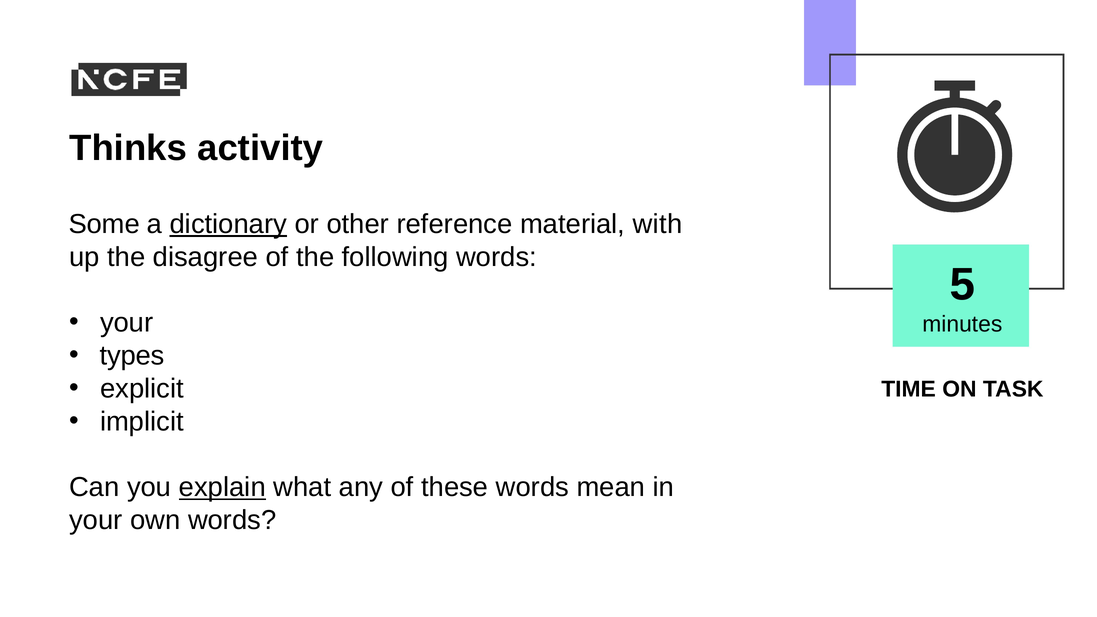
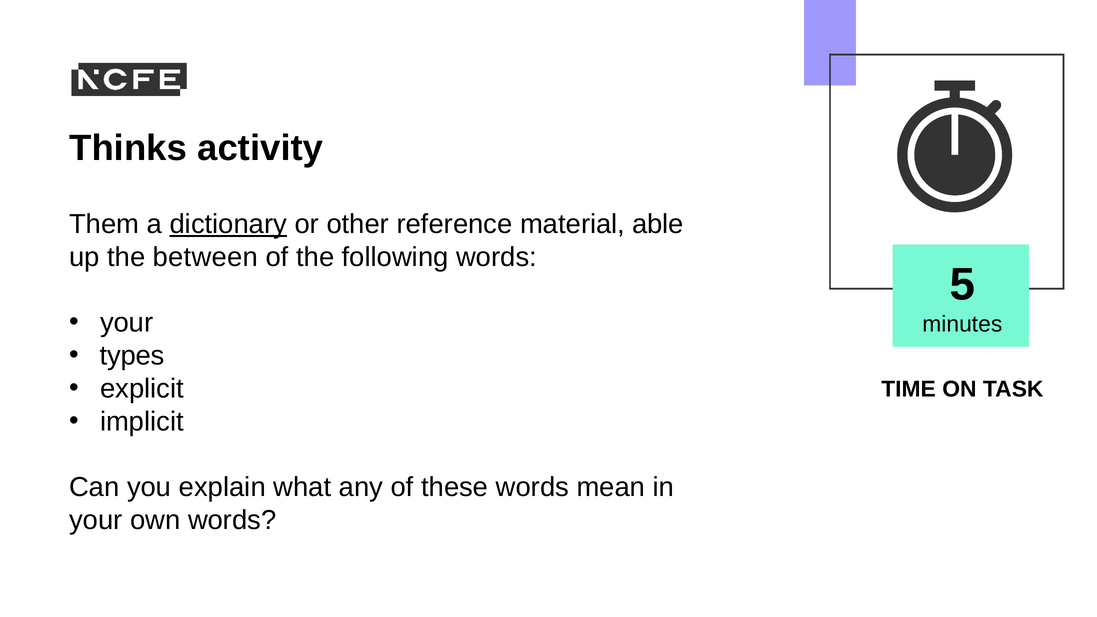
Some: Some -> Them
with: with -> able
disagree: disagree -> between
explain underline: present -> none
